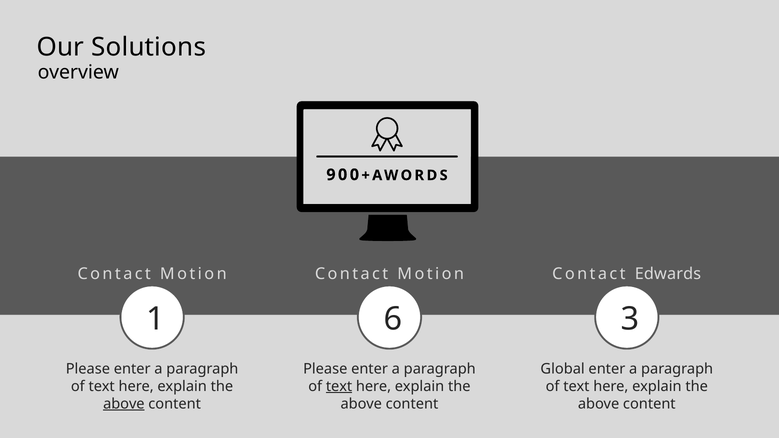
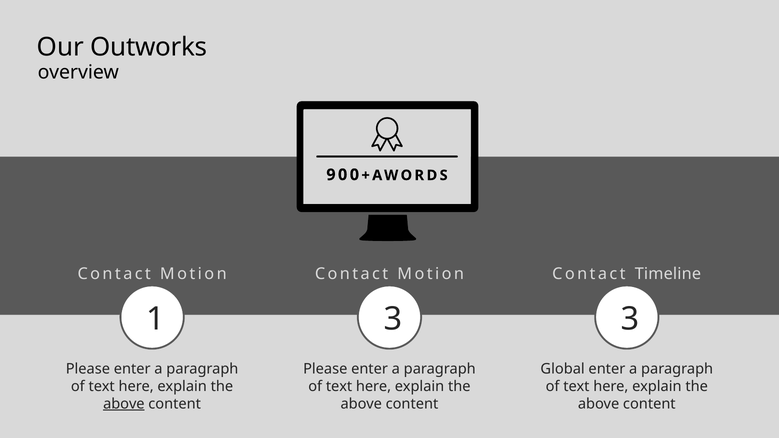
Solutions: Solutions -> Outworks
Edwards: Edwards -> Timeline
1 6: 6 -> 3
text at (339, 386) underline: present -> none
